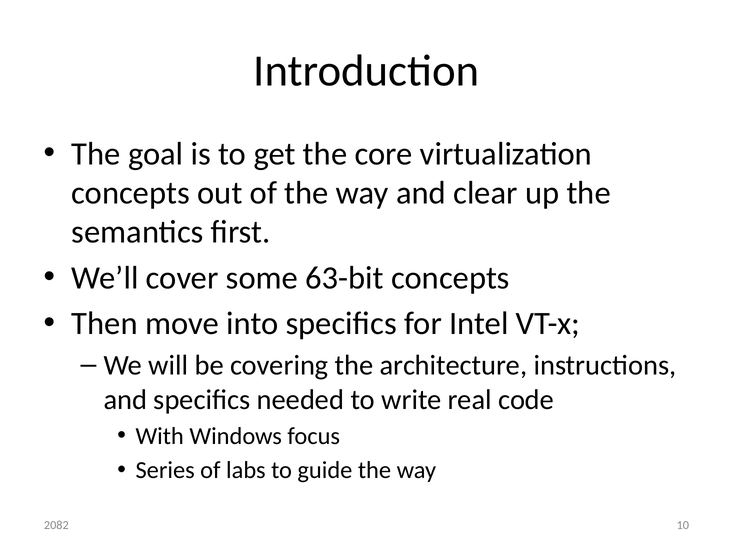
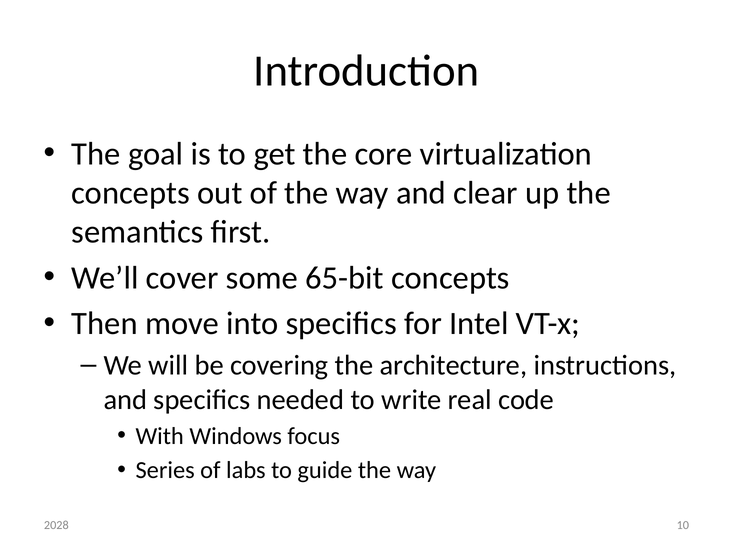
63-bit: 63-bit -> 65-bit
2082: 2082 -> 2028
